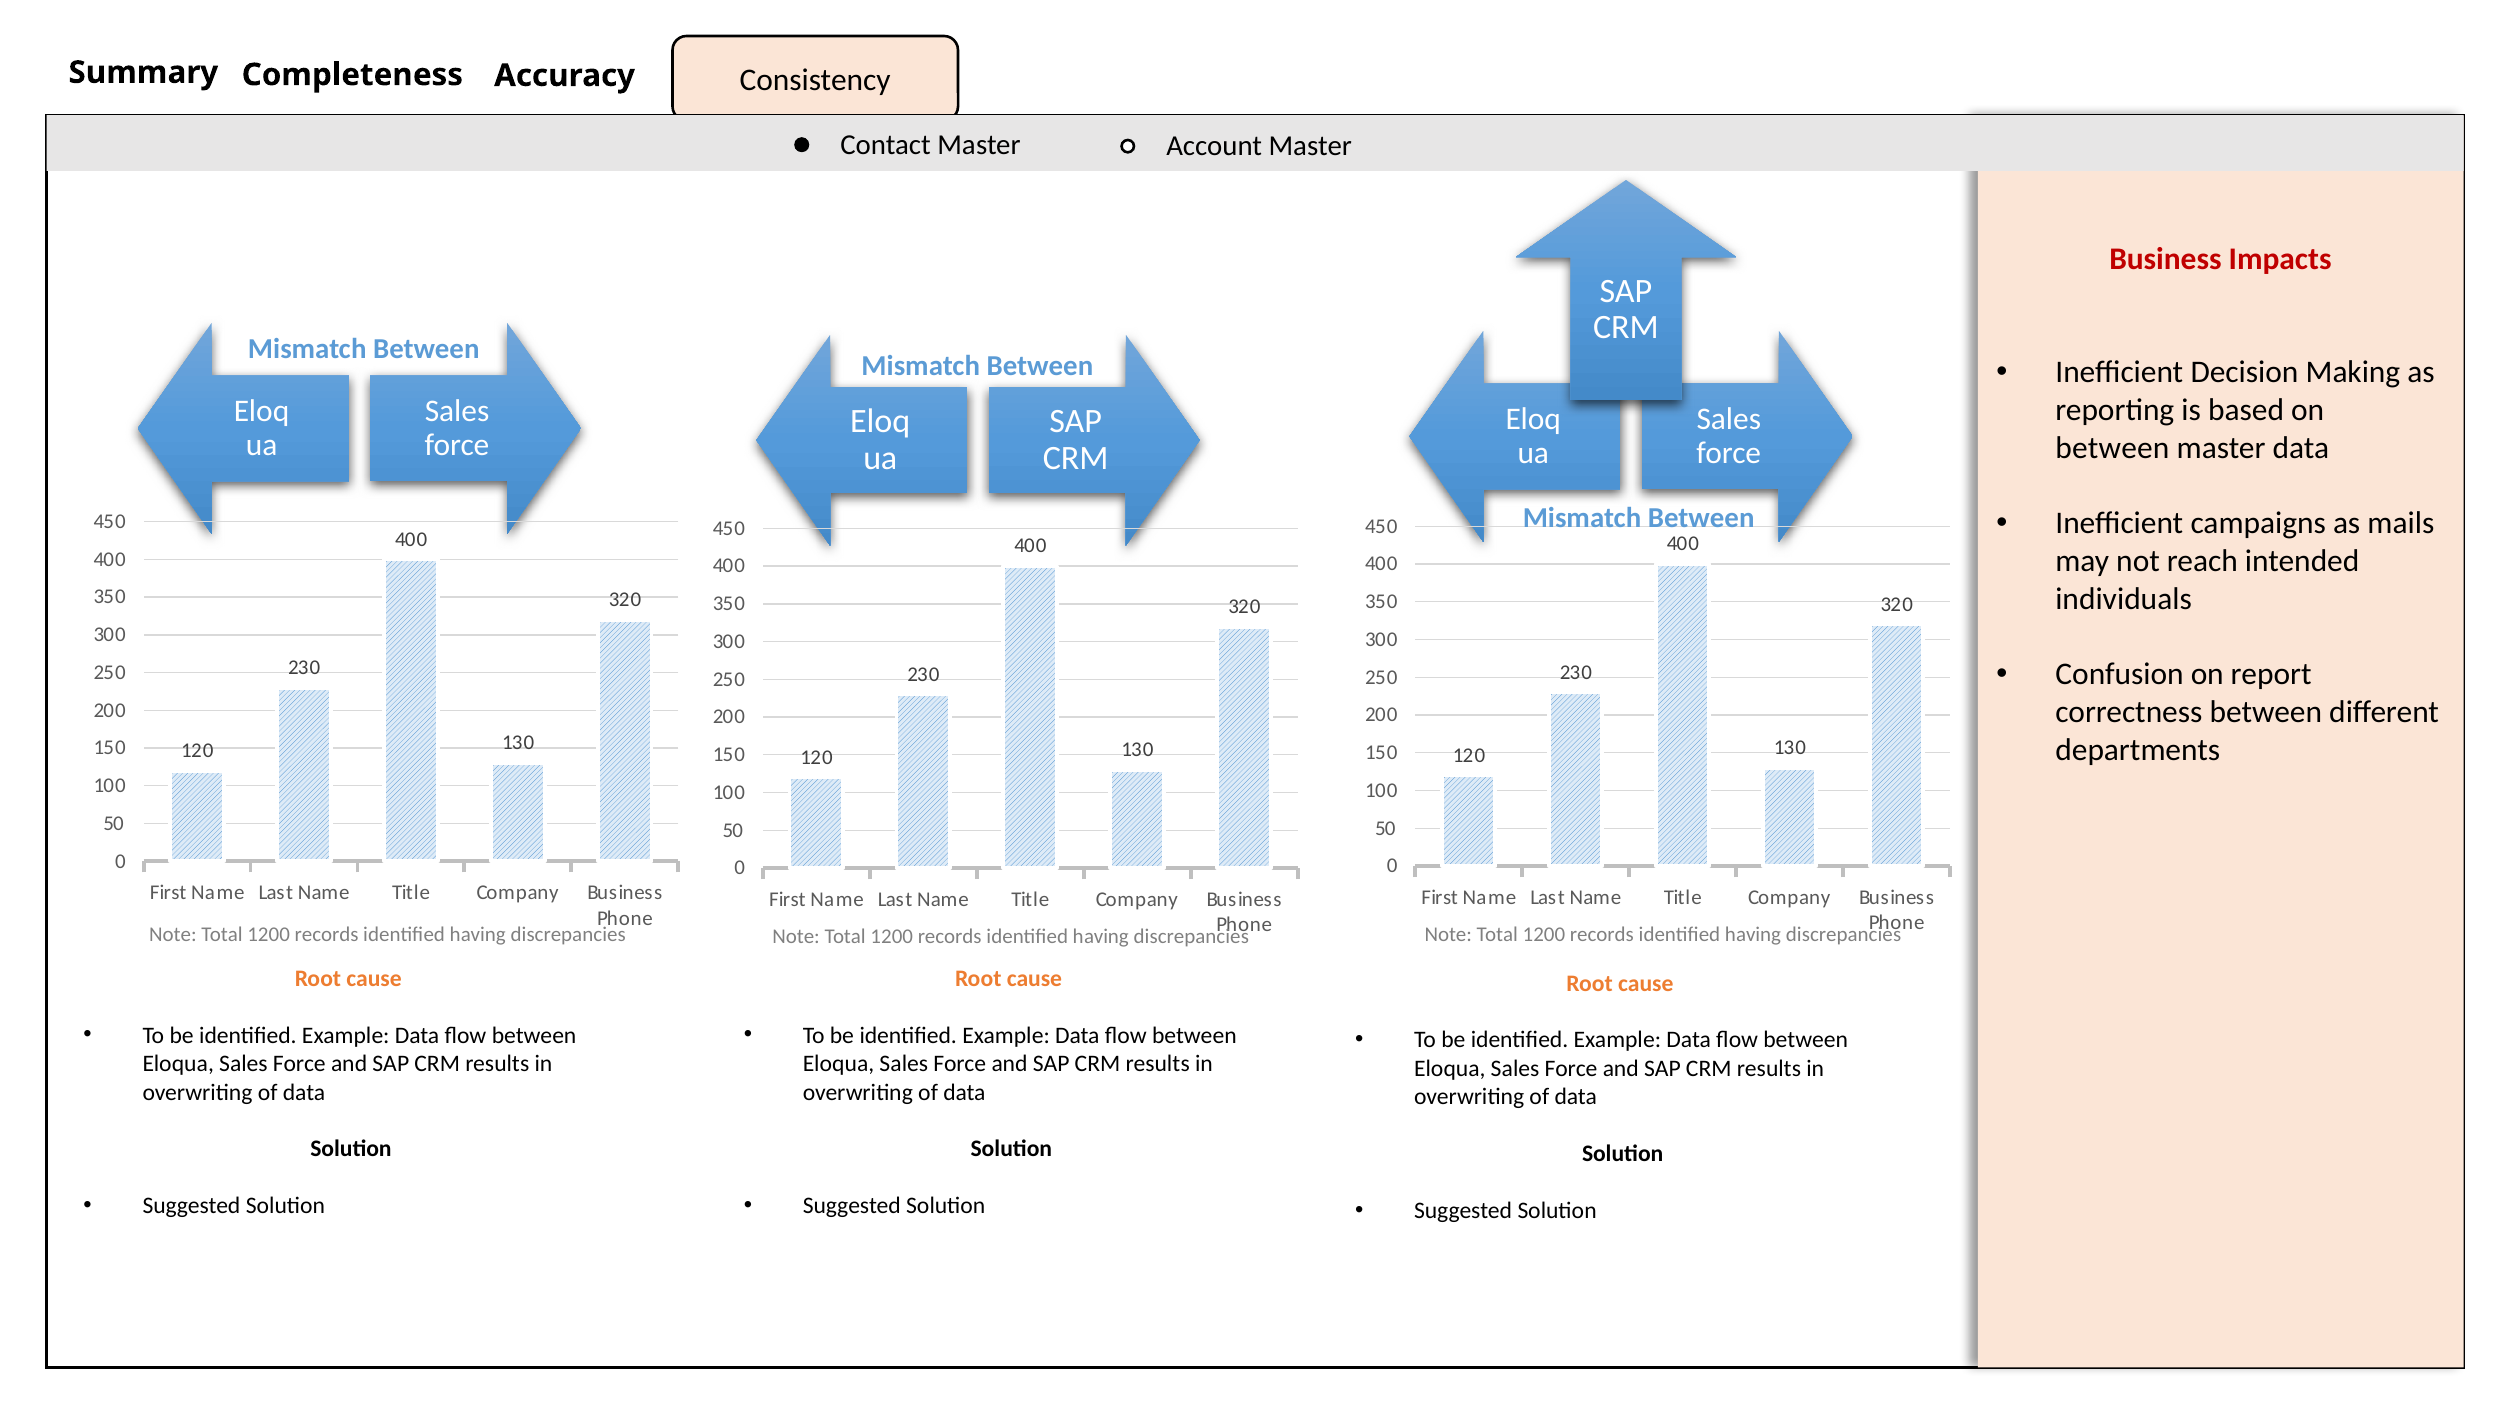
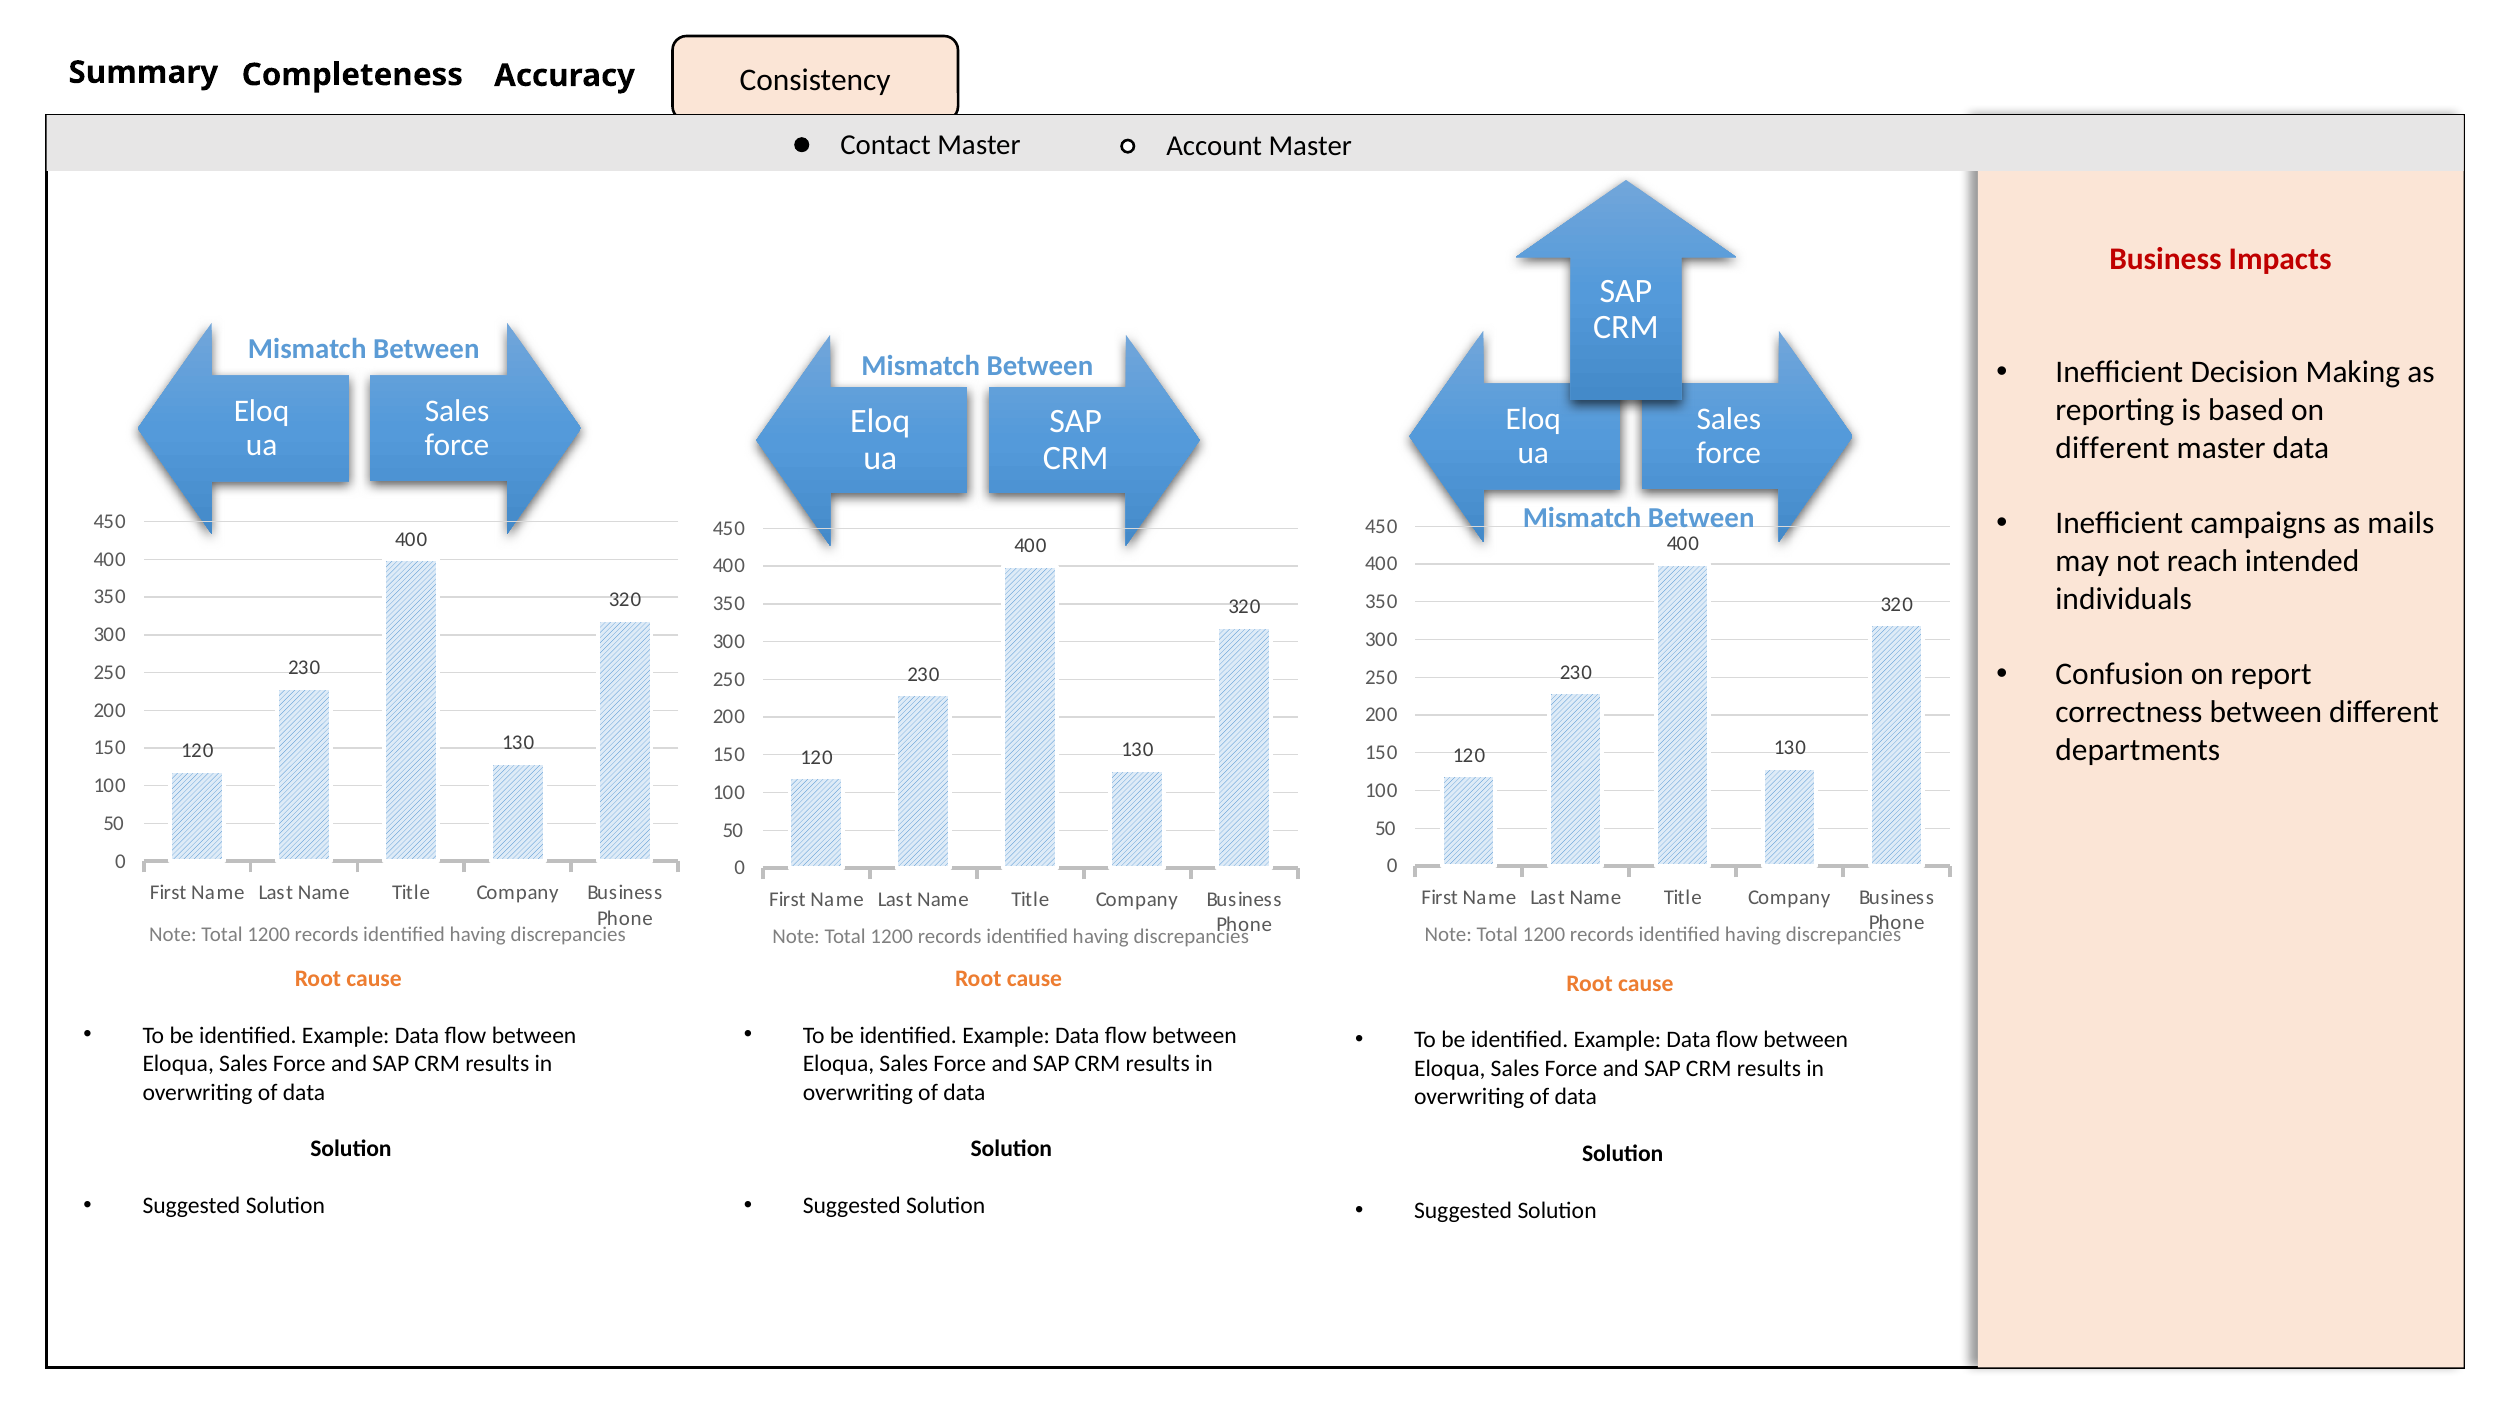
between at (2112, 448): between -> different
